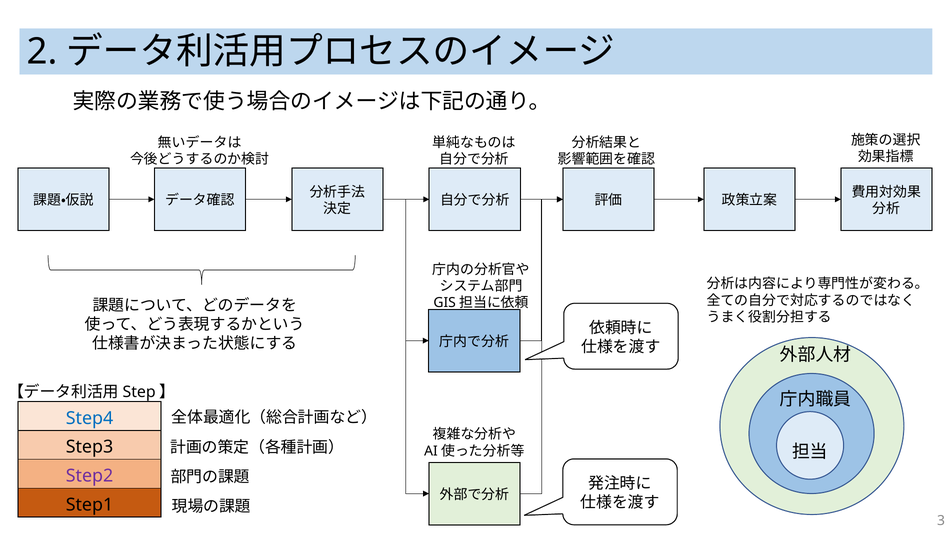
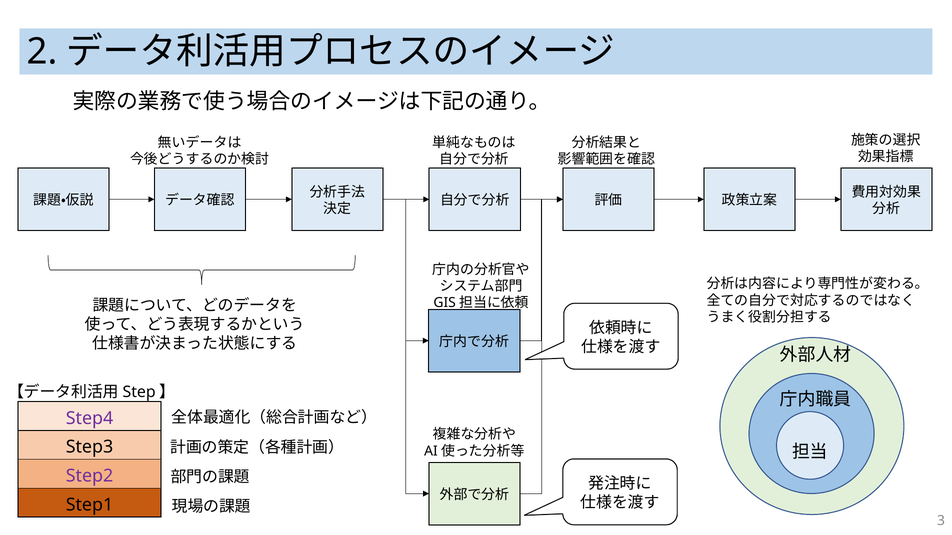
Step4 colour: blue -> purple
